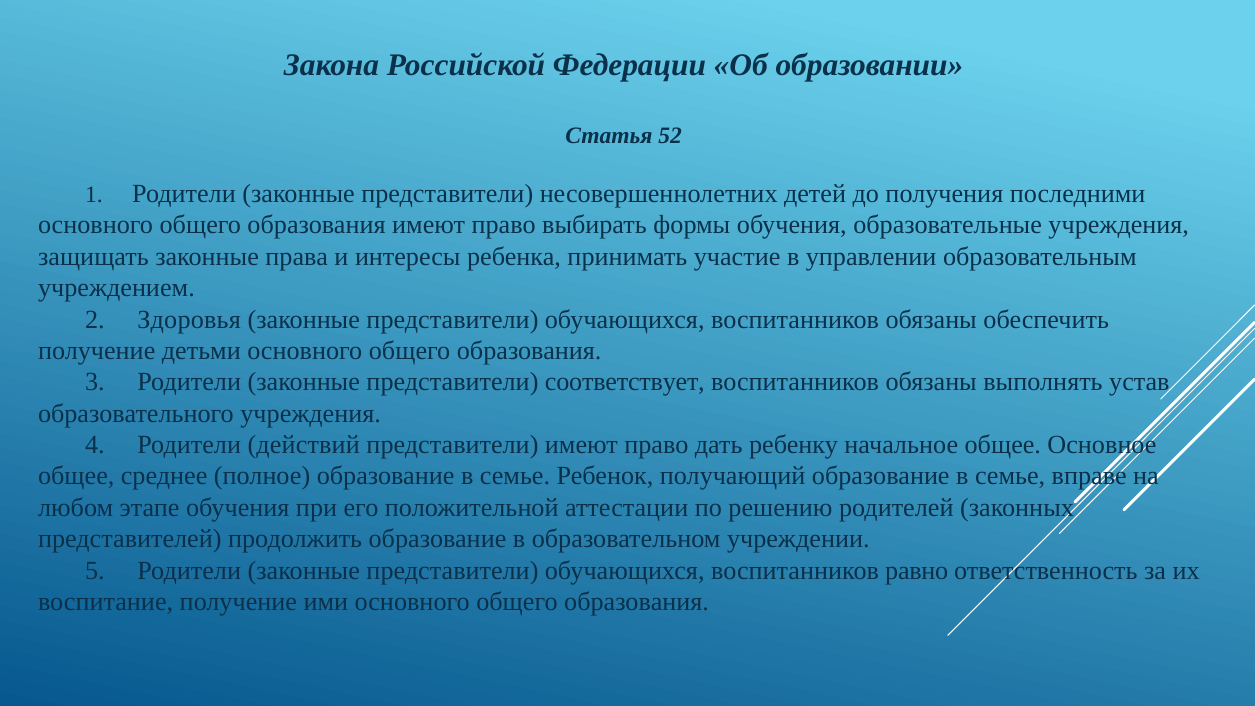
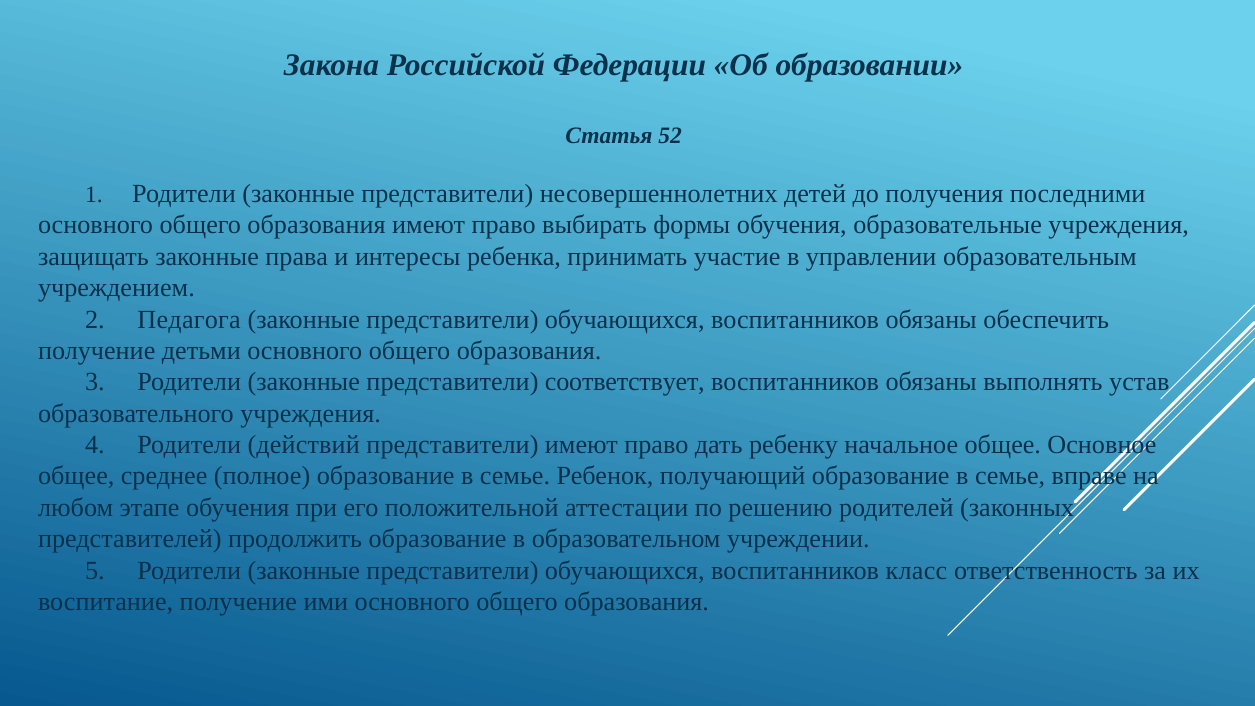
Здоровья: Здоровья -> Педагога
равно: равно -> класс
